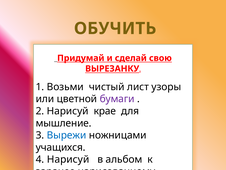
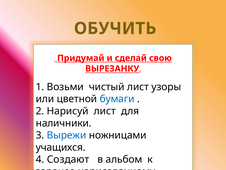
бумаги colour: purple -> blue
Нарисуй крае: крае -> лист
мышление: мышление -> наличники
4 Нарисуй: Нарисуй -> Создают
